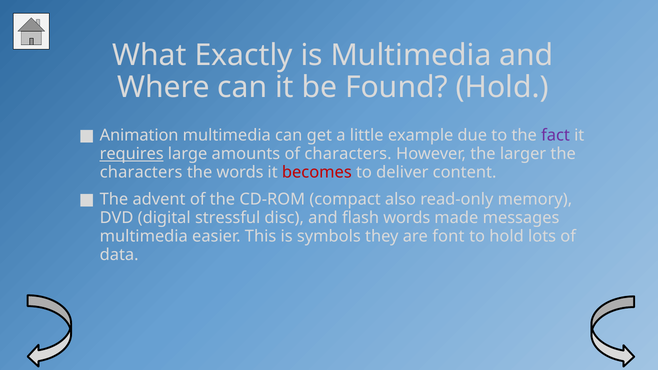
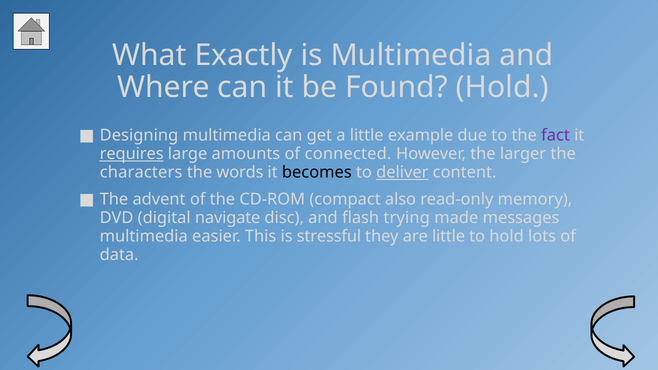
Animation: Animation -> Designing
of characters: characters -> connected
becomes colour: red -> black
deliver underline: none -> present
stressful: stressful -> navigate
flash words: words -> trying
symbols: symbols -> stressful
are font: font -> little
